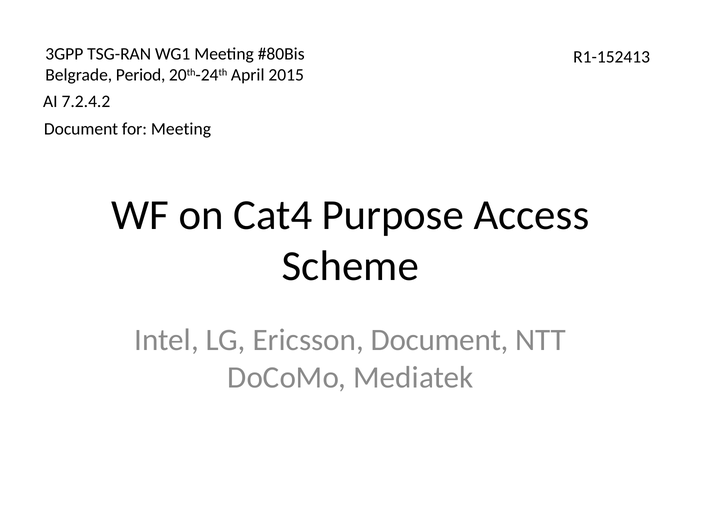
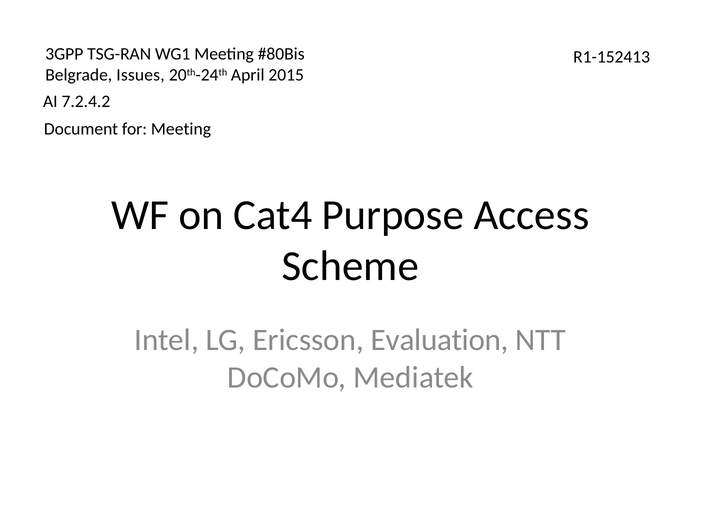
Period: Period -> Issues
Ericsson Document: Document -> Evaluation
